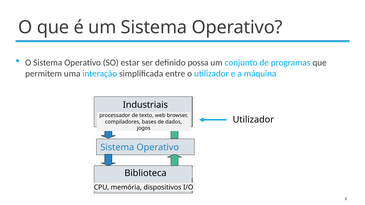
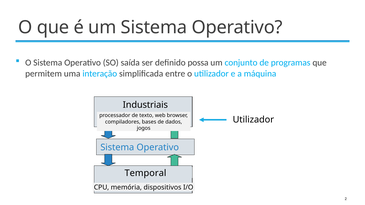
estar: estar -> saída
Biblioteca: Biblioteca -> Temporal
